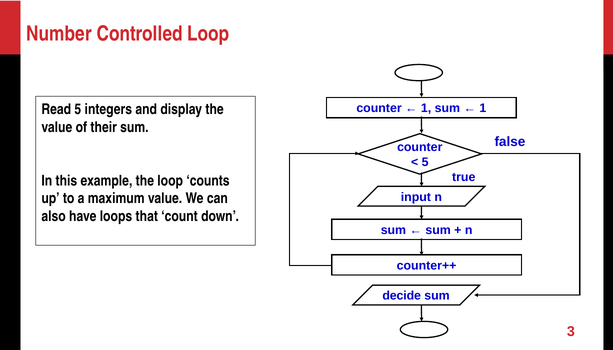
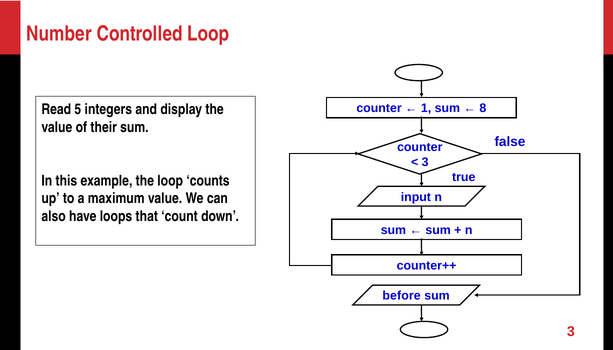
1 at (483, 109): 1 -> 8
5 at (425, 162): 5 -> 3
decide: decide -> before
